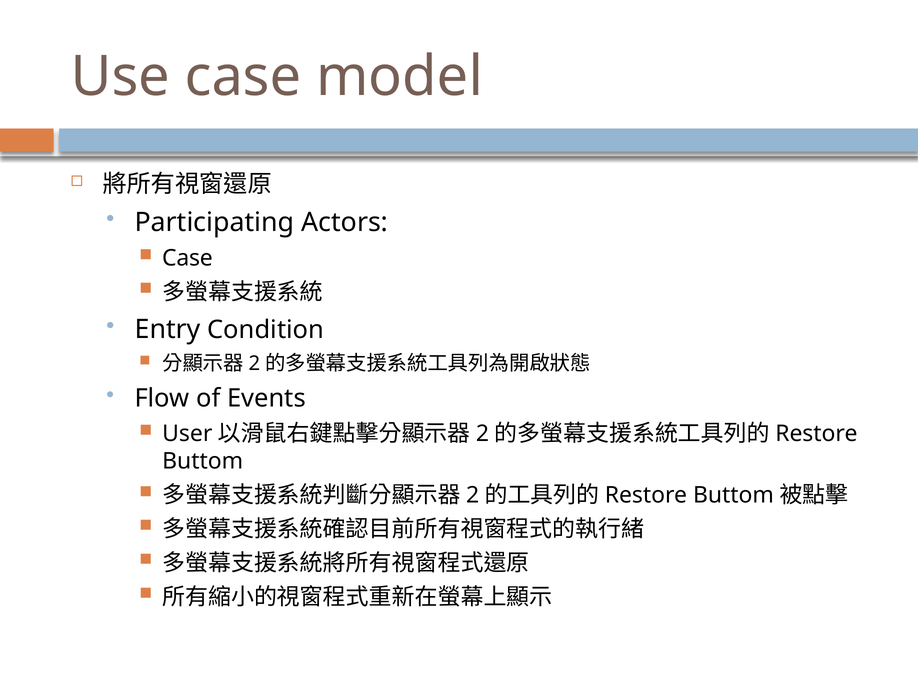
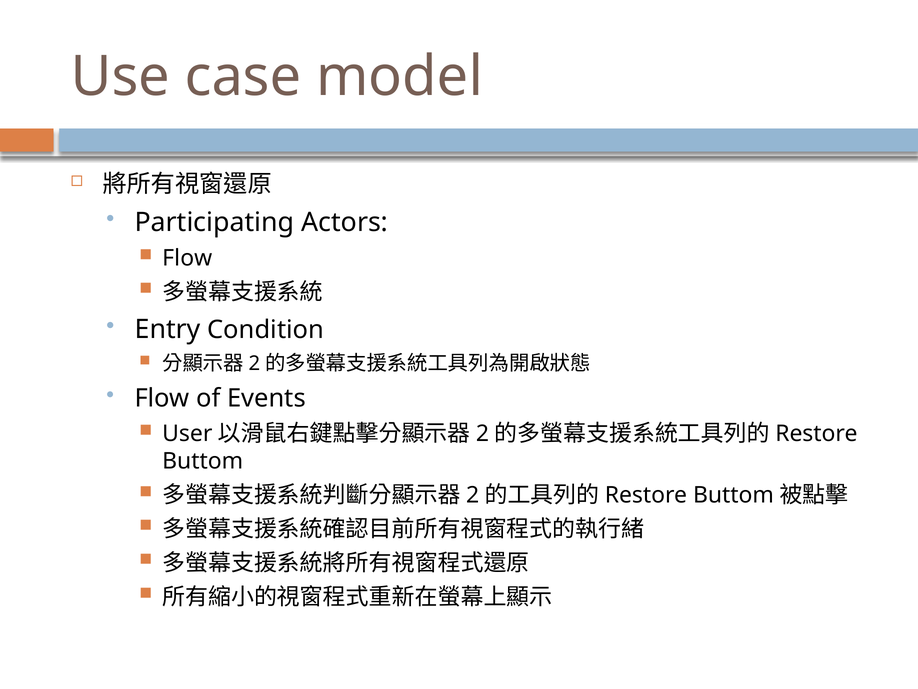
Case at (187, 258): Case -> Flow
